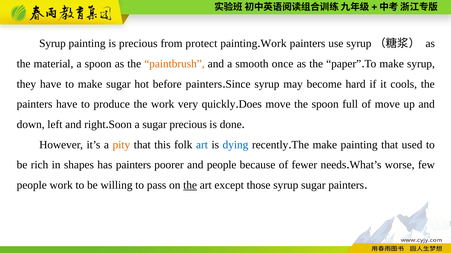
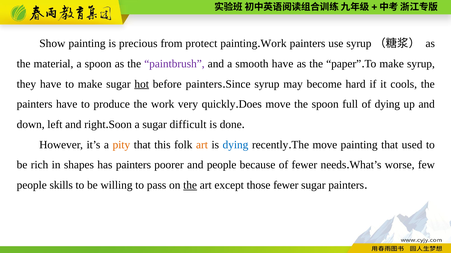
Syrup at (52, 44): Syrup -> Show
paintbrush colour: orange -> purple
smooth once: once -> have
hot underline: none -> present
of move: move -> dying
sugar precious: precious -> difficult
art at (202, 145) colour: blue -> orange
The make: make -> move
people work: work -> skills
those syrup: syrup -> fewer
